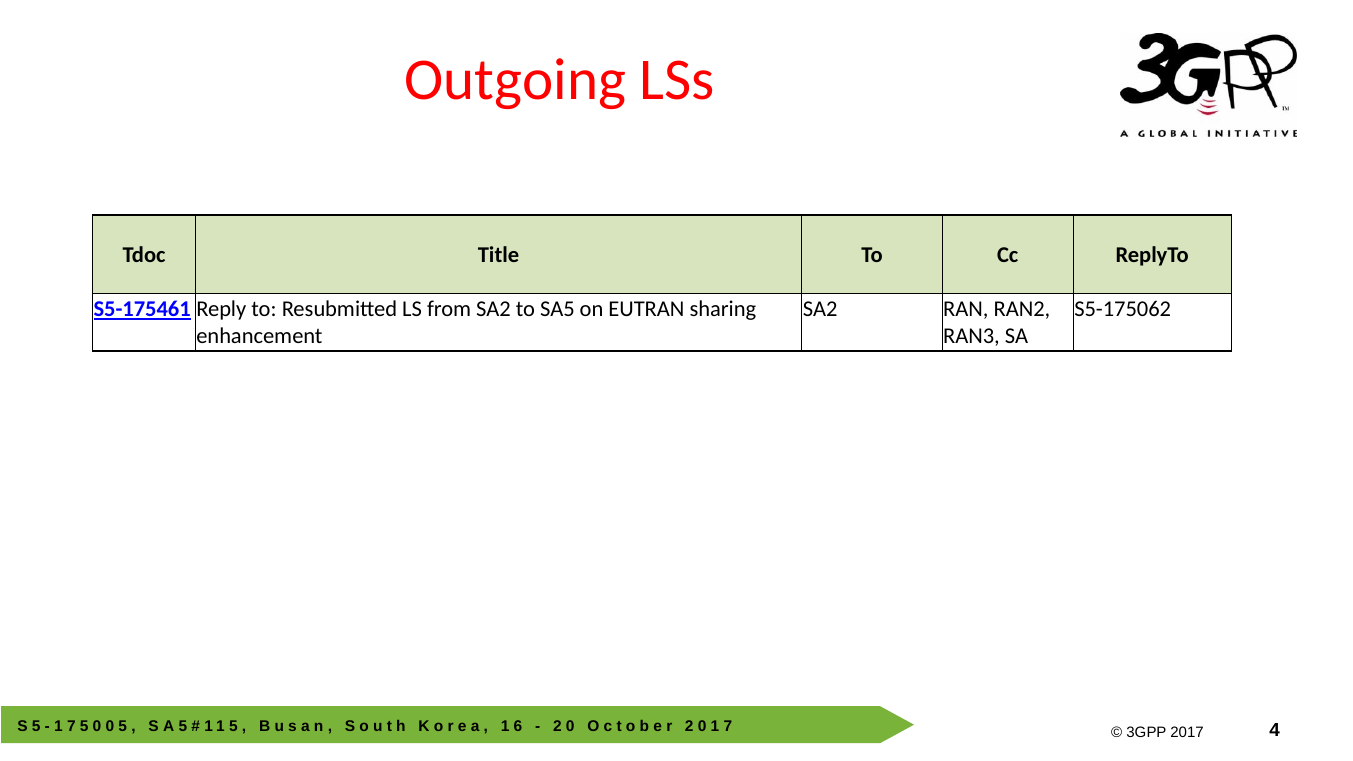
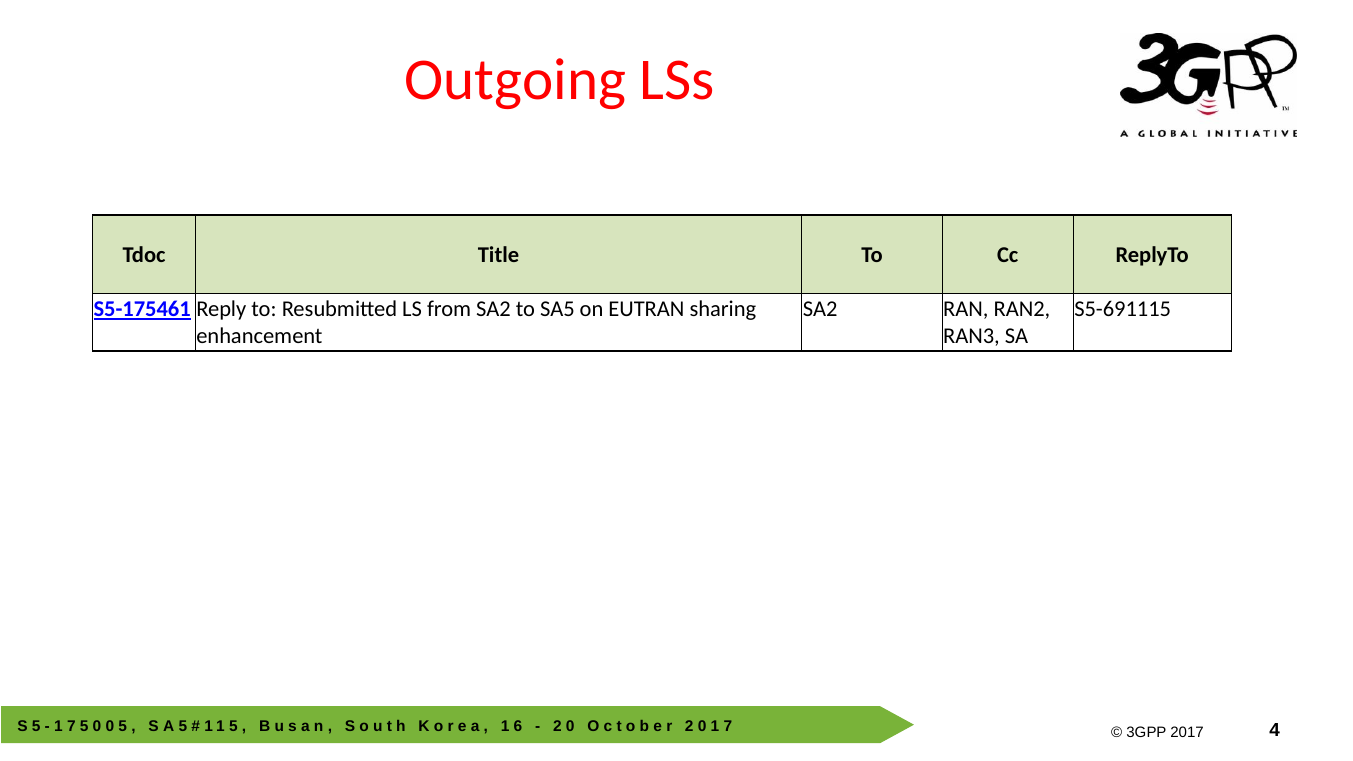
S5-175062: S5-175062 -> S5-691115
